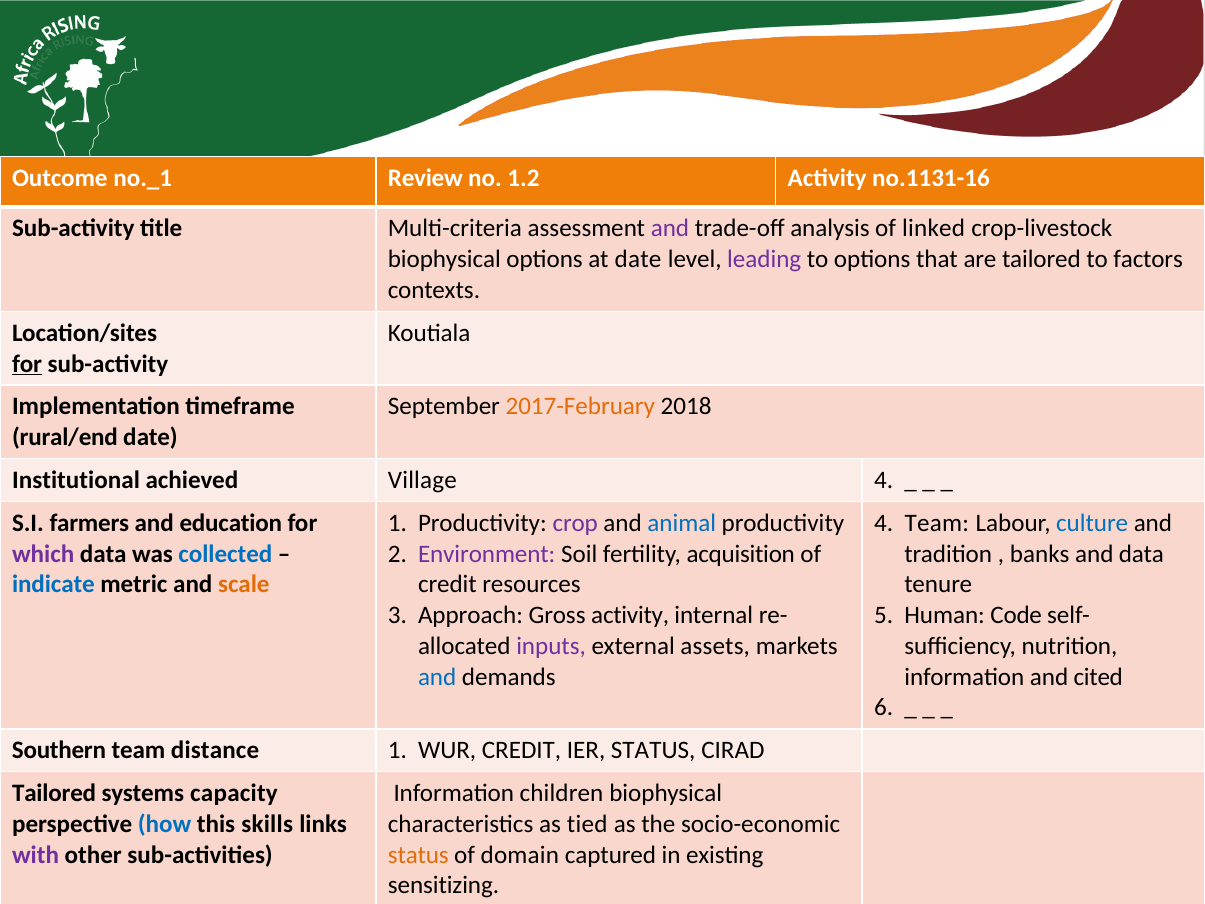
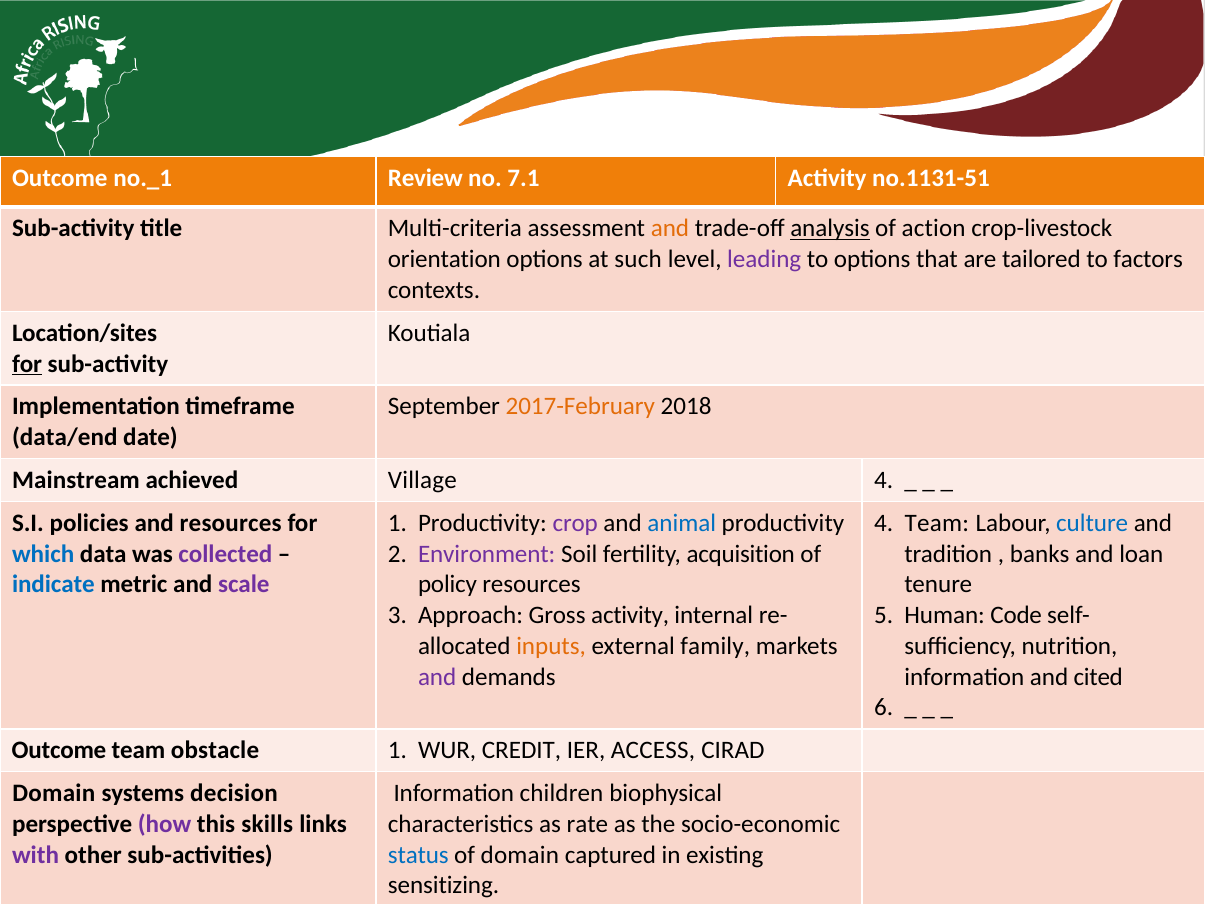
1.2: 1.2 -> 7.1
no.1131-16: no.1131-16 -> no.1131-51
and at (670, 229) colour: purple -> orange
analysis underline: none -> present
linked: linked -> action
biophysical at (444, 259): biophysical -> orientation
at date: date -> such
rural/end: rural/end -> data/end
Institutional: Institutional -> Mainstream
farmers: farmers -> policies
and education: education -> resources
which colour: purple -> blue
collected colour: blue -> purple
and data: data -> loan
scale colour: orange -> purple
credit at (447, 584): credit -> policy
inputs colour: purple -> orange
assets: assets -> family
and at (437, 677) colour: blue -> purple
Southern at (59, 750): Southern -> Outcome
distance: distance -> obstacle
IER STATUS: STATUS -> ACCESS
Tailored at (54, 793): Tailored -> Domain
capacity: capacity -> decision
how colour: blue -> purple
tied: tied -> rate
status at (418, 855) colour: orange -> blue
